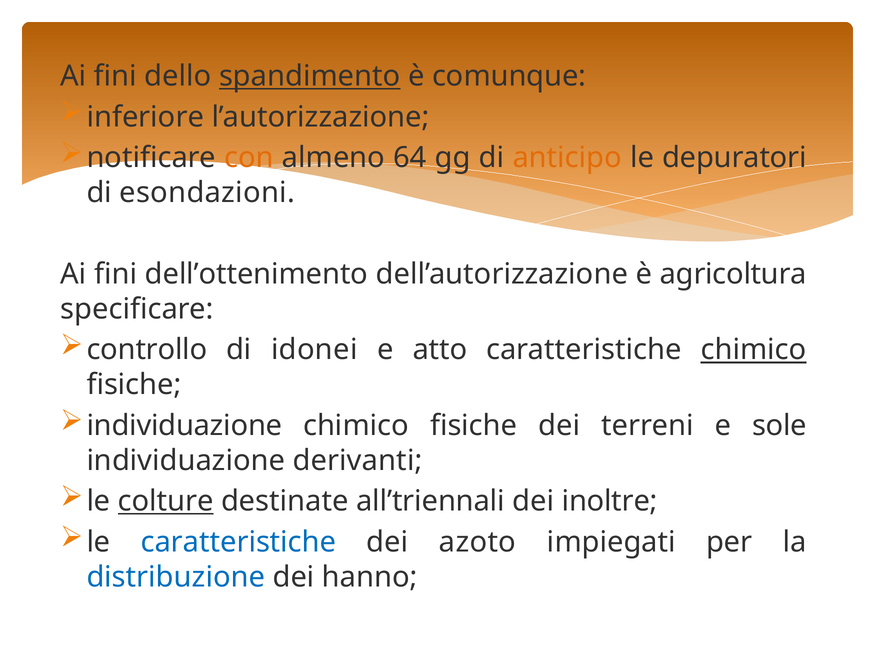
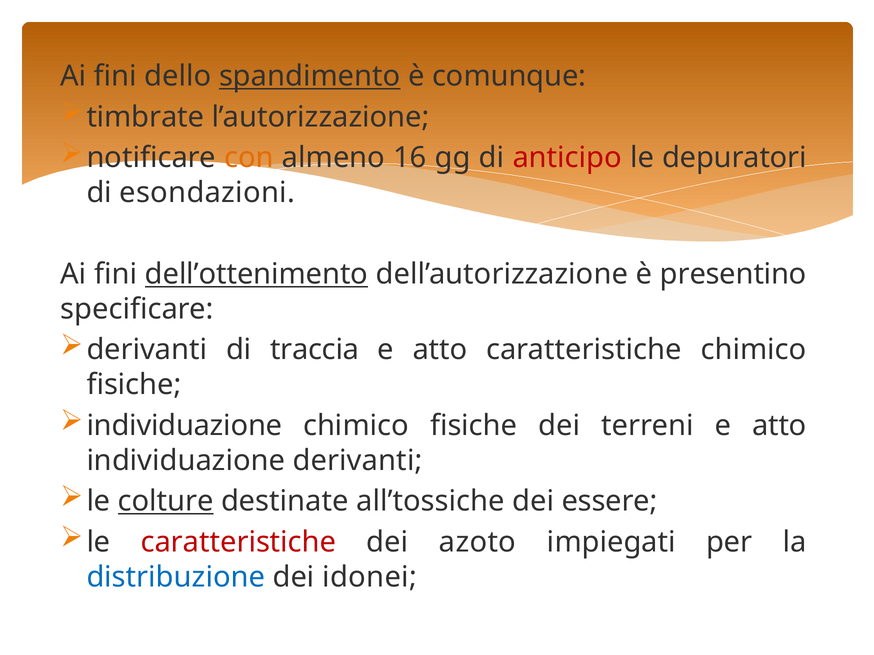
inferiore: inferiore -> timbrate
64: 64 -> 16
anticipo colour: orange -> red
dell’ottenimento underline: none -> present
agricoltura: agricoltura -> presentino
controllo at (147, 350): controllo -> derivanti
idonei: idonei -> traccia
chimico at (753, 350) underline: present -> none
terreni e sole: sole -> atto
all’triennali: all’triennali -> all’tossiche
inoltre: inoltre -> essere
caratteristiche at (238, 542) colour: blue -> red
hanno: hanno -> idonei
